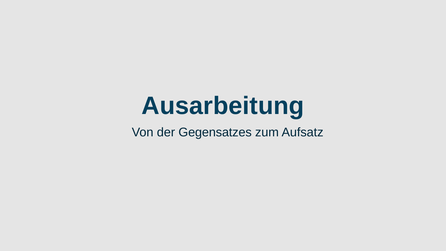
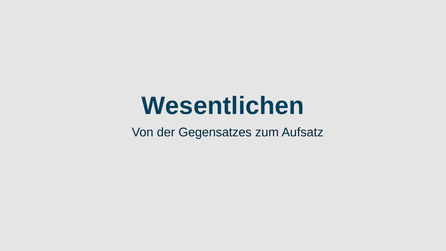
Ausarbeitung: Ausarbeitung -> Wesentlichen
